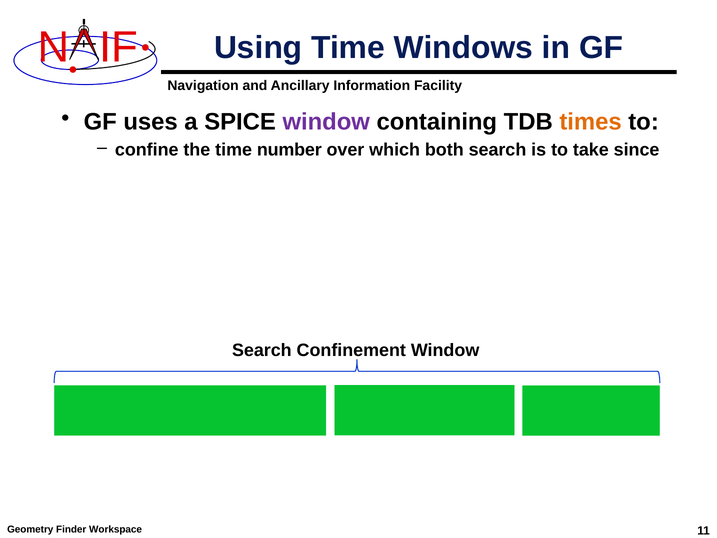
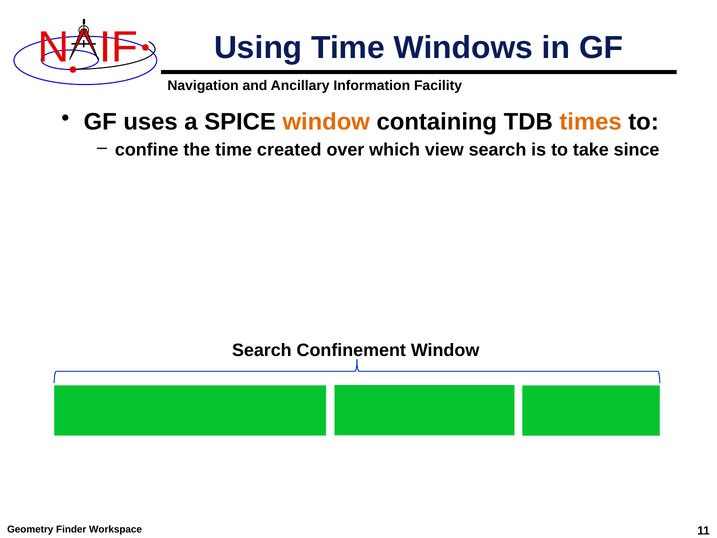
window at (326, 122) colour: purple -> orange
number: number -> created
both: both -> view
